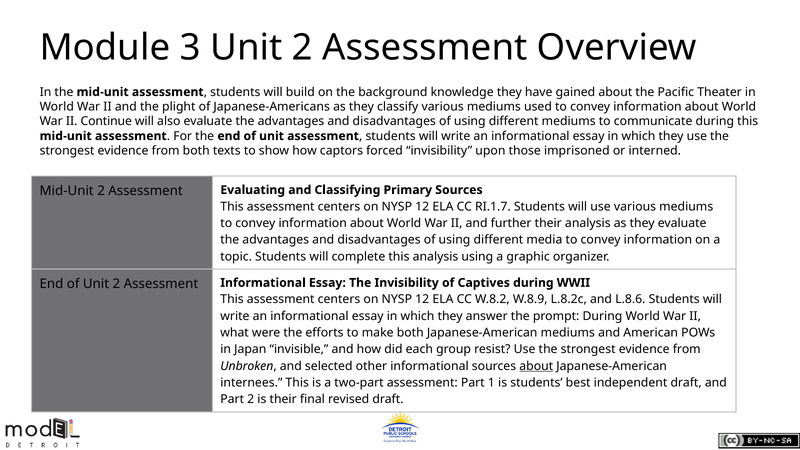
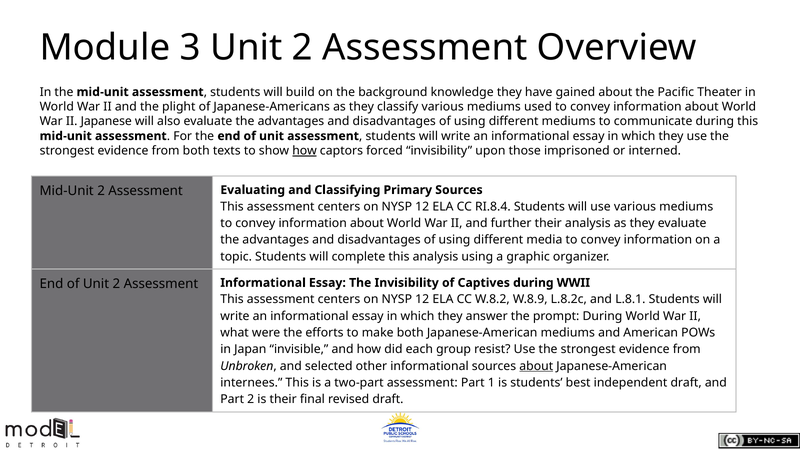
Continue: Continue -> Japanese
how at (305, 151) underline: none -> present
RI.1.7: RI.1.7 -> RI.8.4
L.8.6: L.8.6 -> L.8.1
